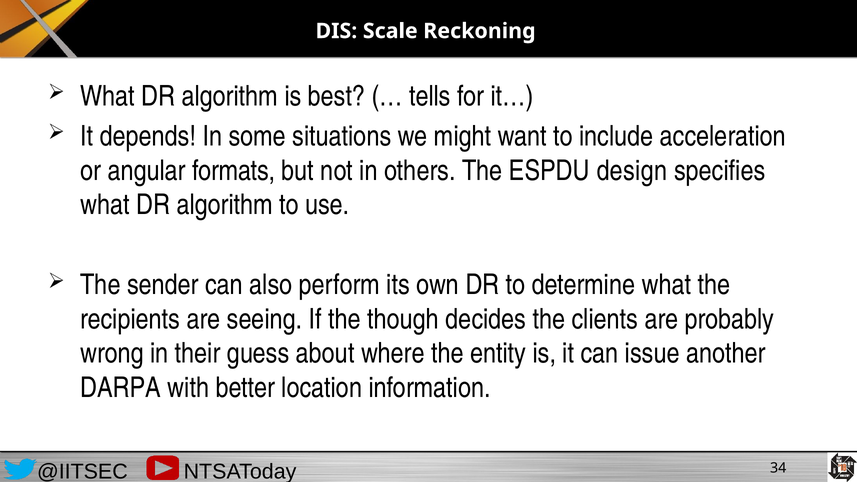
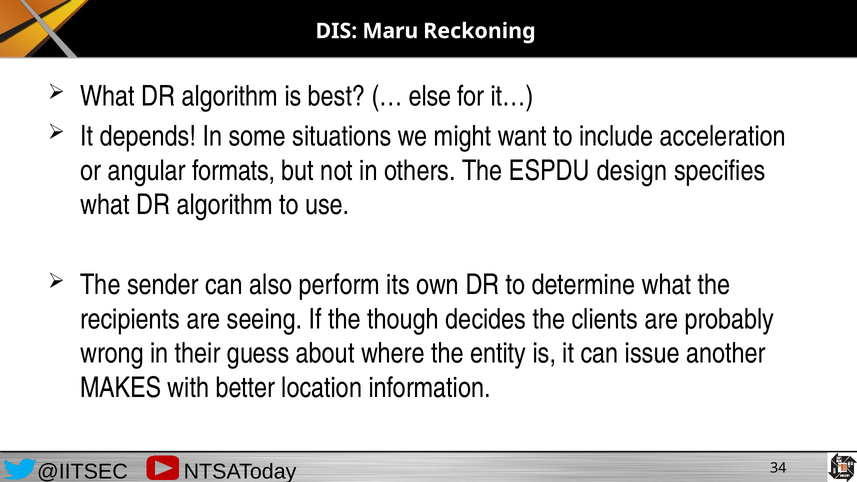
Scale: Scale -> Maru
tells: tells -> else
DARPA: DARPA -> MAKES
